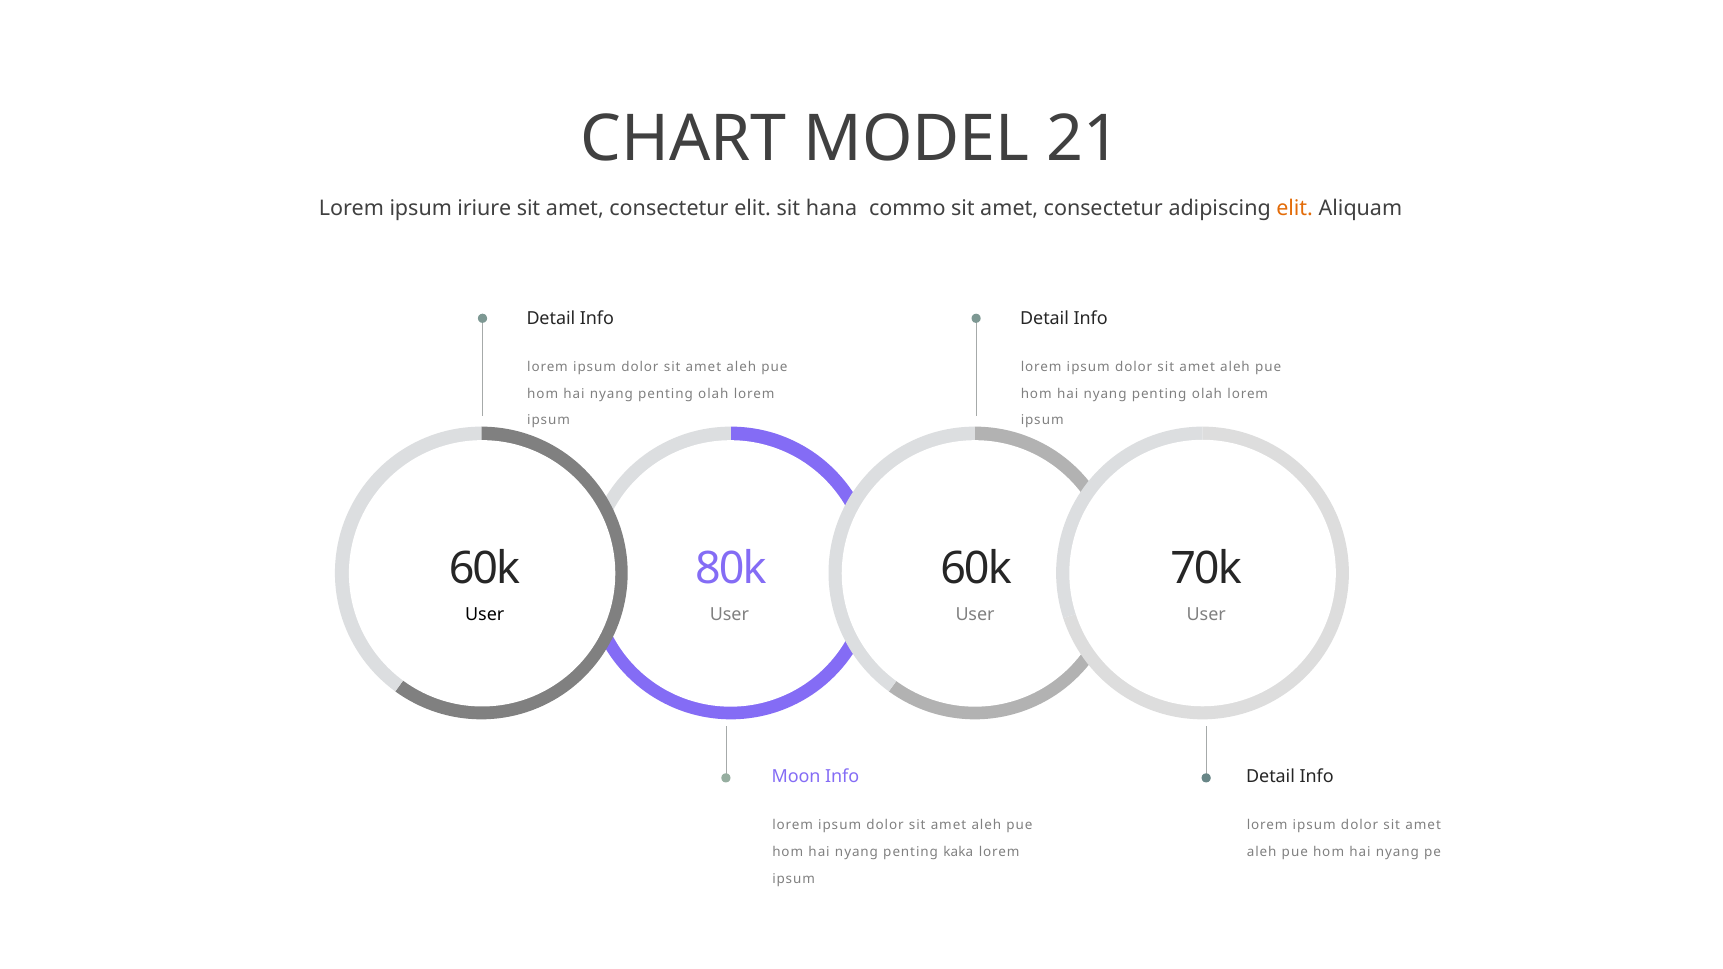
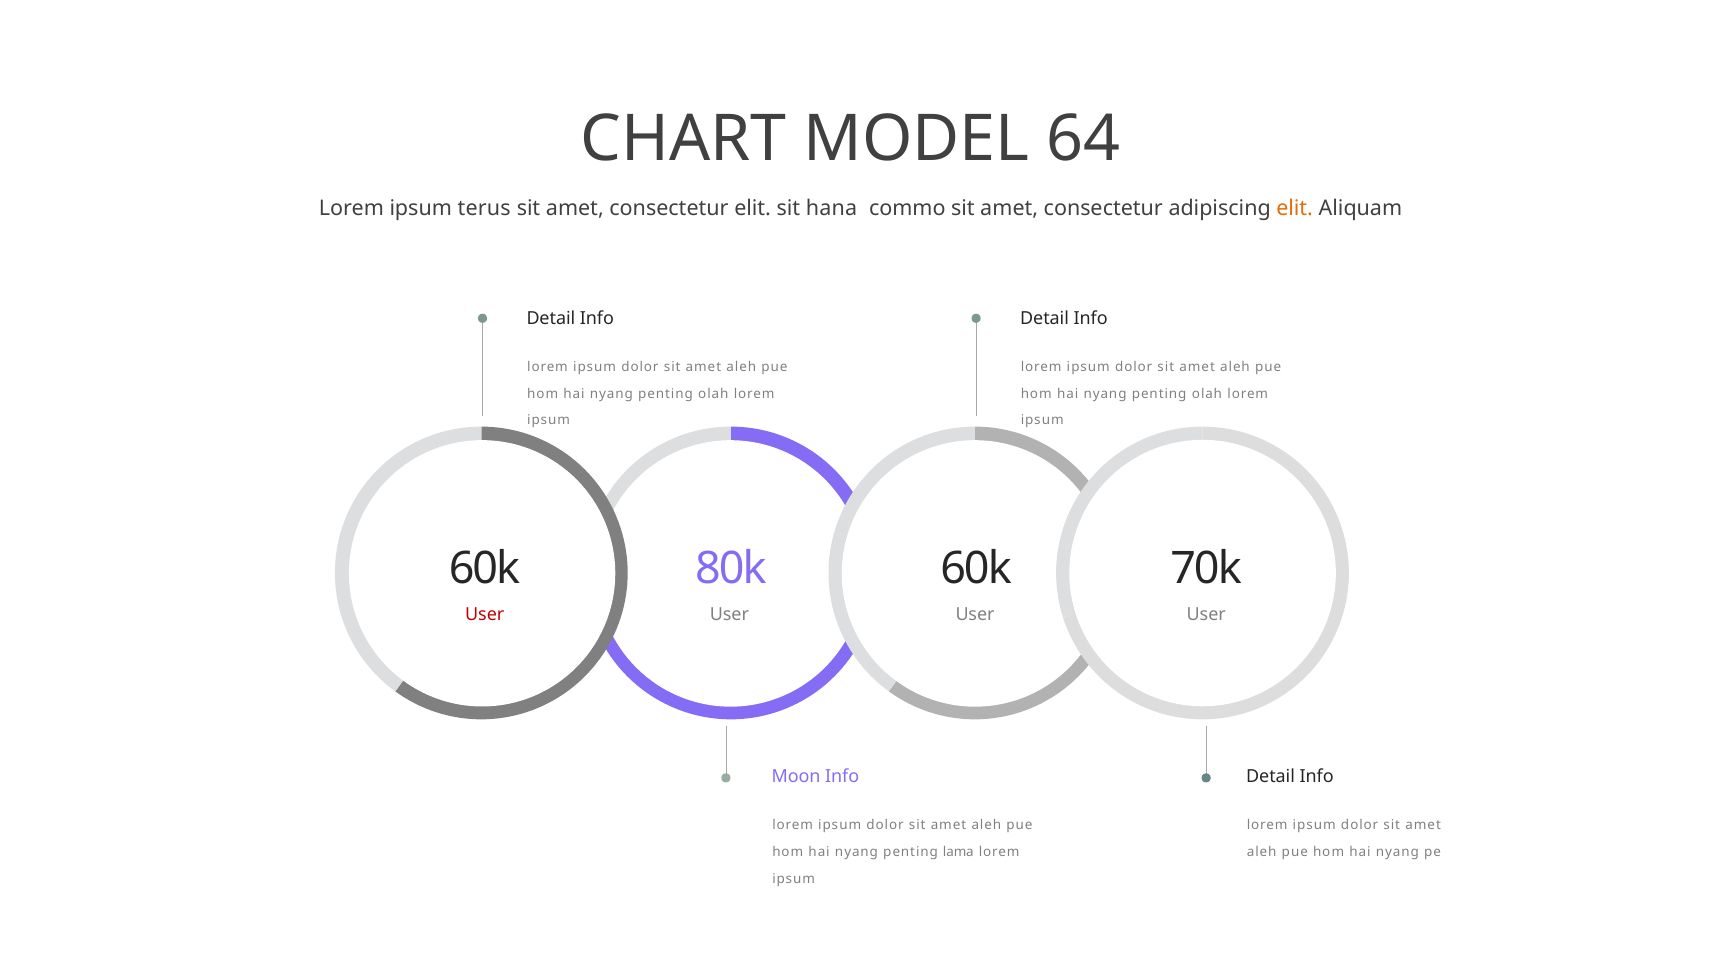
21: 21 -> 64
iriure: iriure -> terus
User at (485, 615) colour: black -> red
kaka: kaka -> lama
